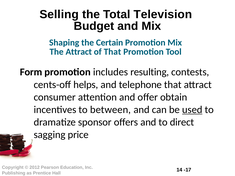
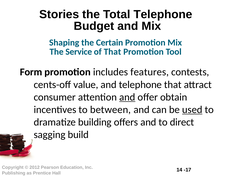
Selling: Selling -> Stories
Total Television: Television -> Telephone
The Attract: Attract -> Service
resulting: resulting -> features
helps: helps -> value
and at (127, 97) underline: none -> present
sponsor: sponsor -> building
price: price -> build
